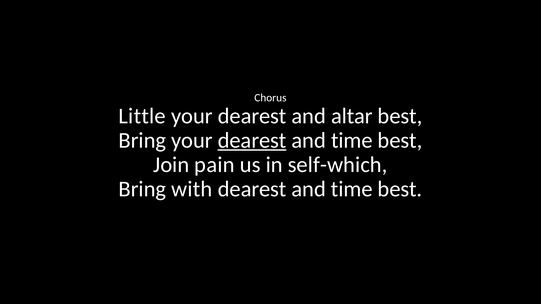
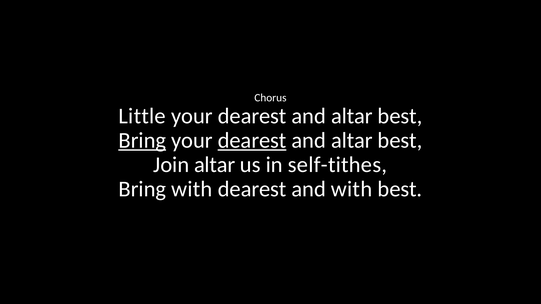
Bring at (142, 141) underline: none -> present
time at (352, 141): time -> altar
Join pain: pain -> altar
self-which: self-which -> self-tithes
time at (352, 189): time -> with
